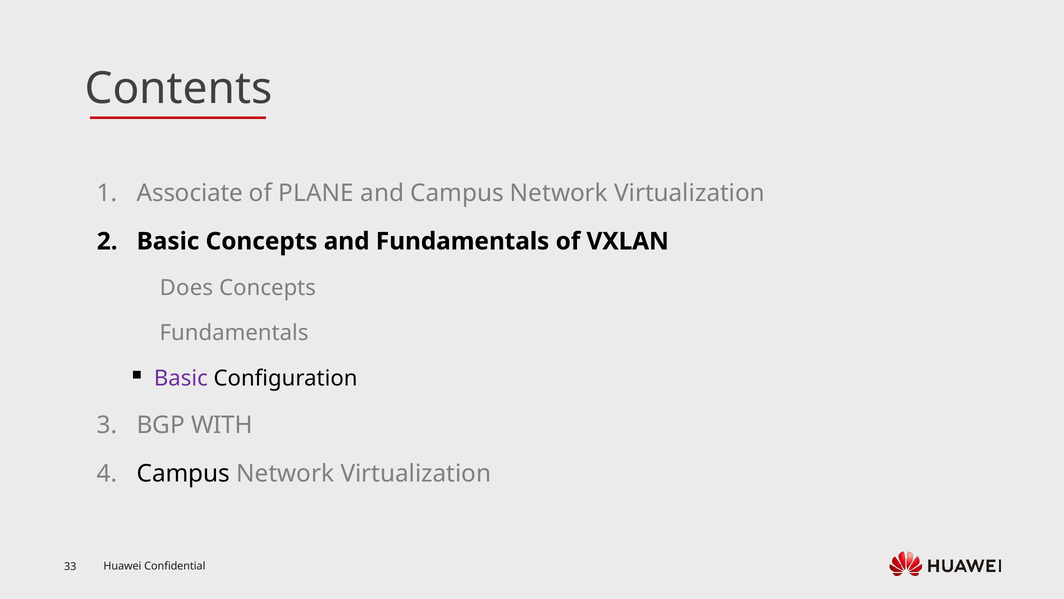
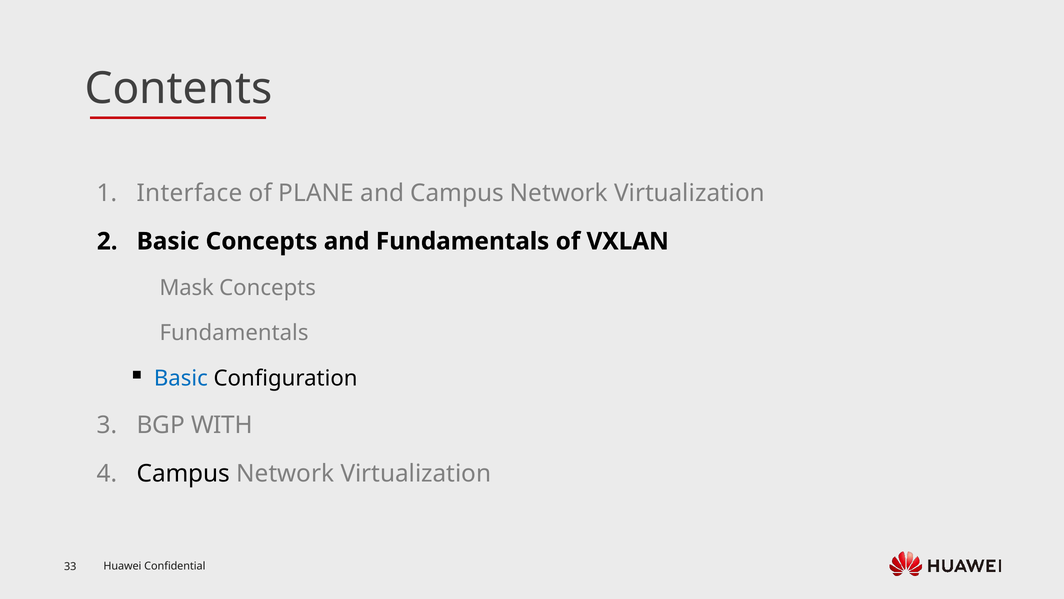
Associate: Associate -> Interface
Does: Does -> Mask
Basic at (181, 378) colour: purple -> blue
